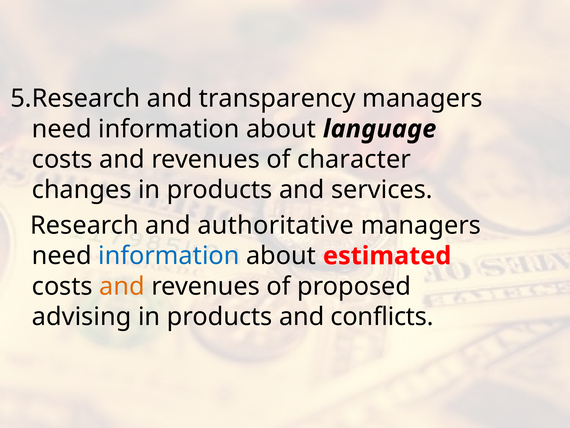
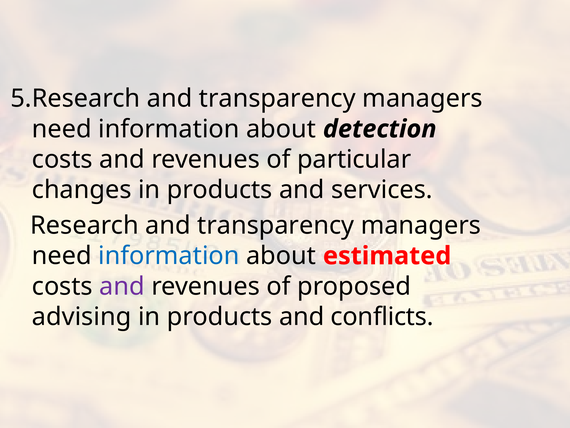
language: language -> detection
character: character -> particular
Research and authoritative: authoritative -> transparency
and at (122, 286) colour: orange -> purple
